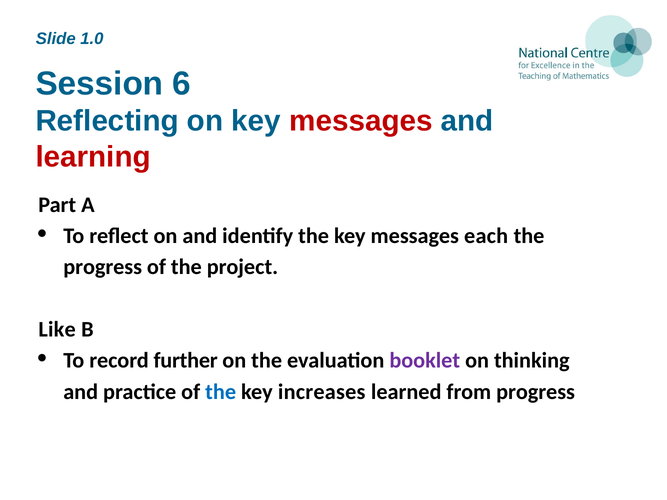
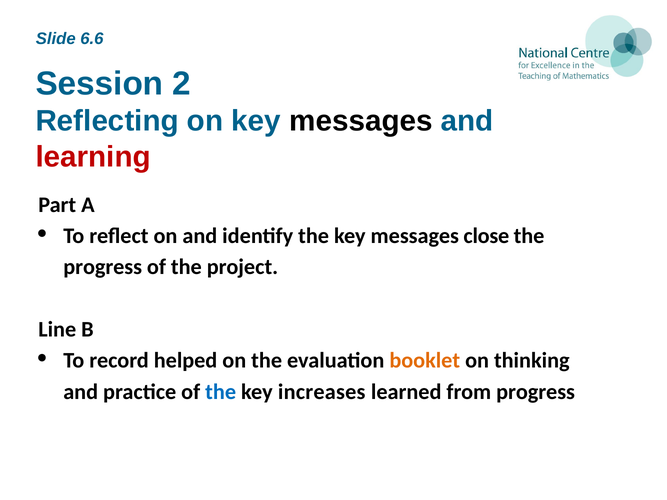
1.0: 1.0 -> 6.6
6: 6 -> 2
messages at (361, 121) colour: red -> black
each: each -> close
Like: Like -> Line
further: further -> helped
booklet colour: purple -> orange
